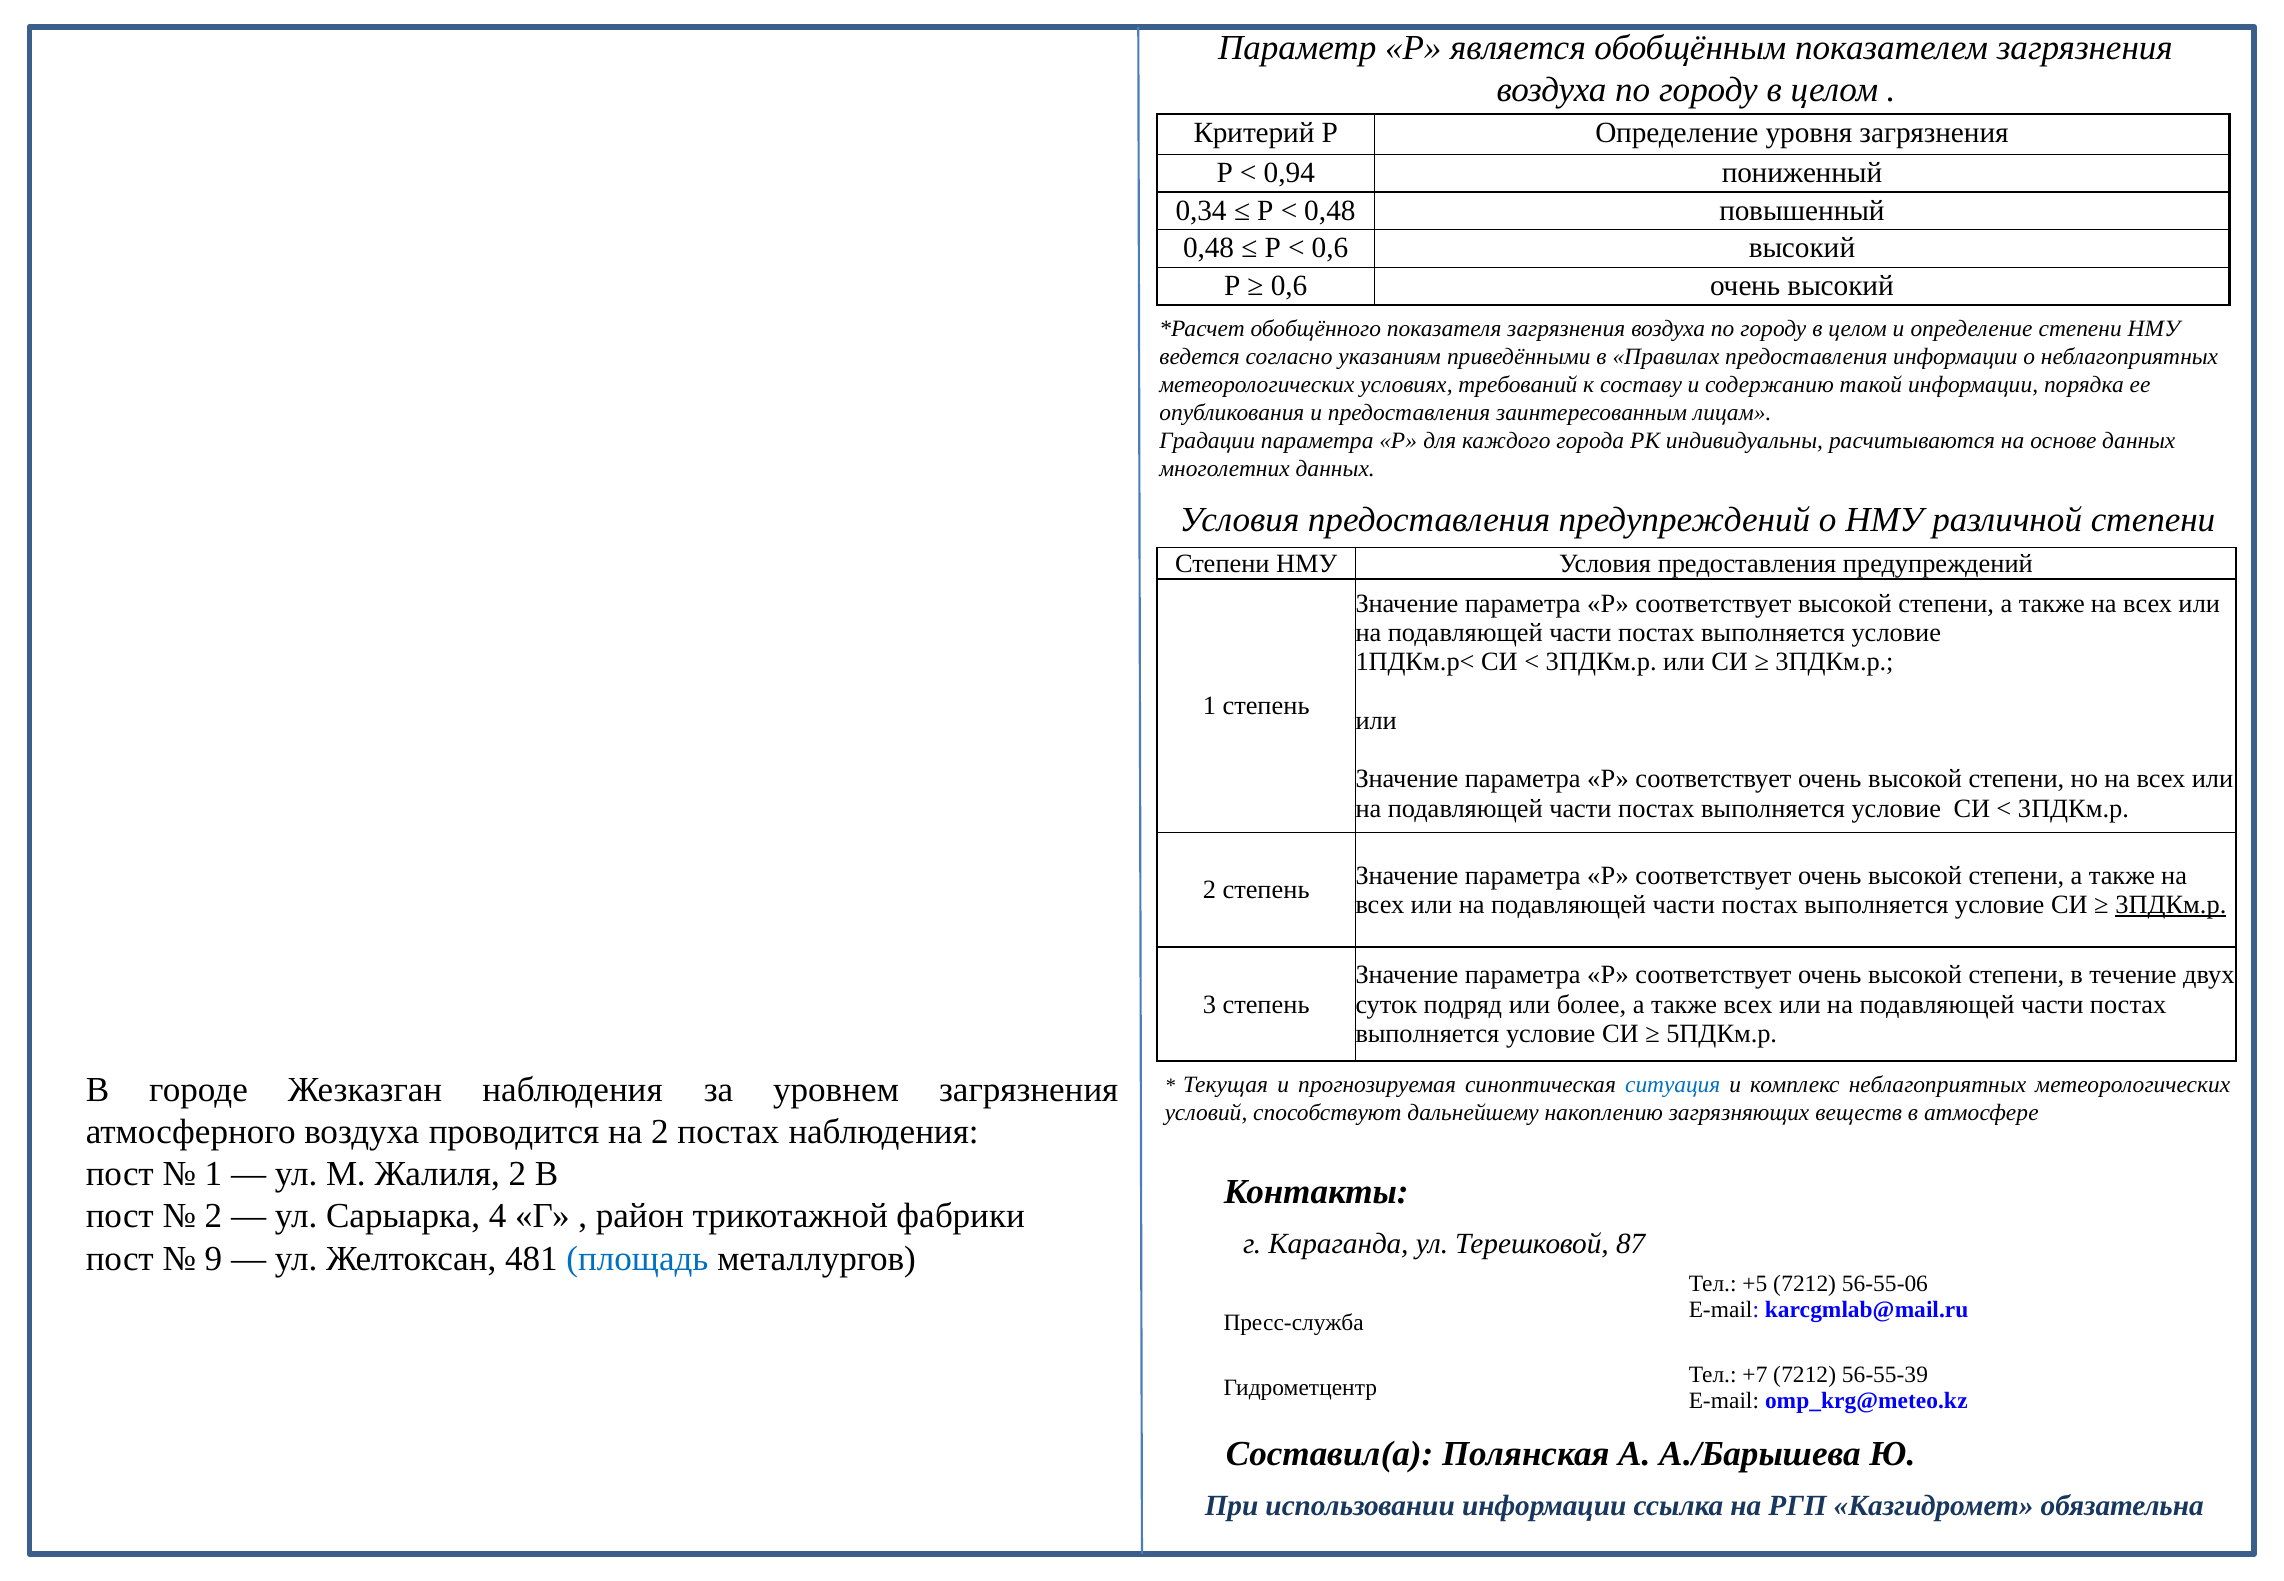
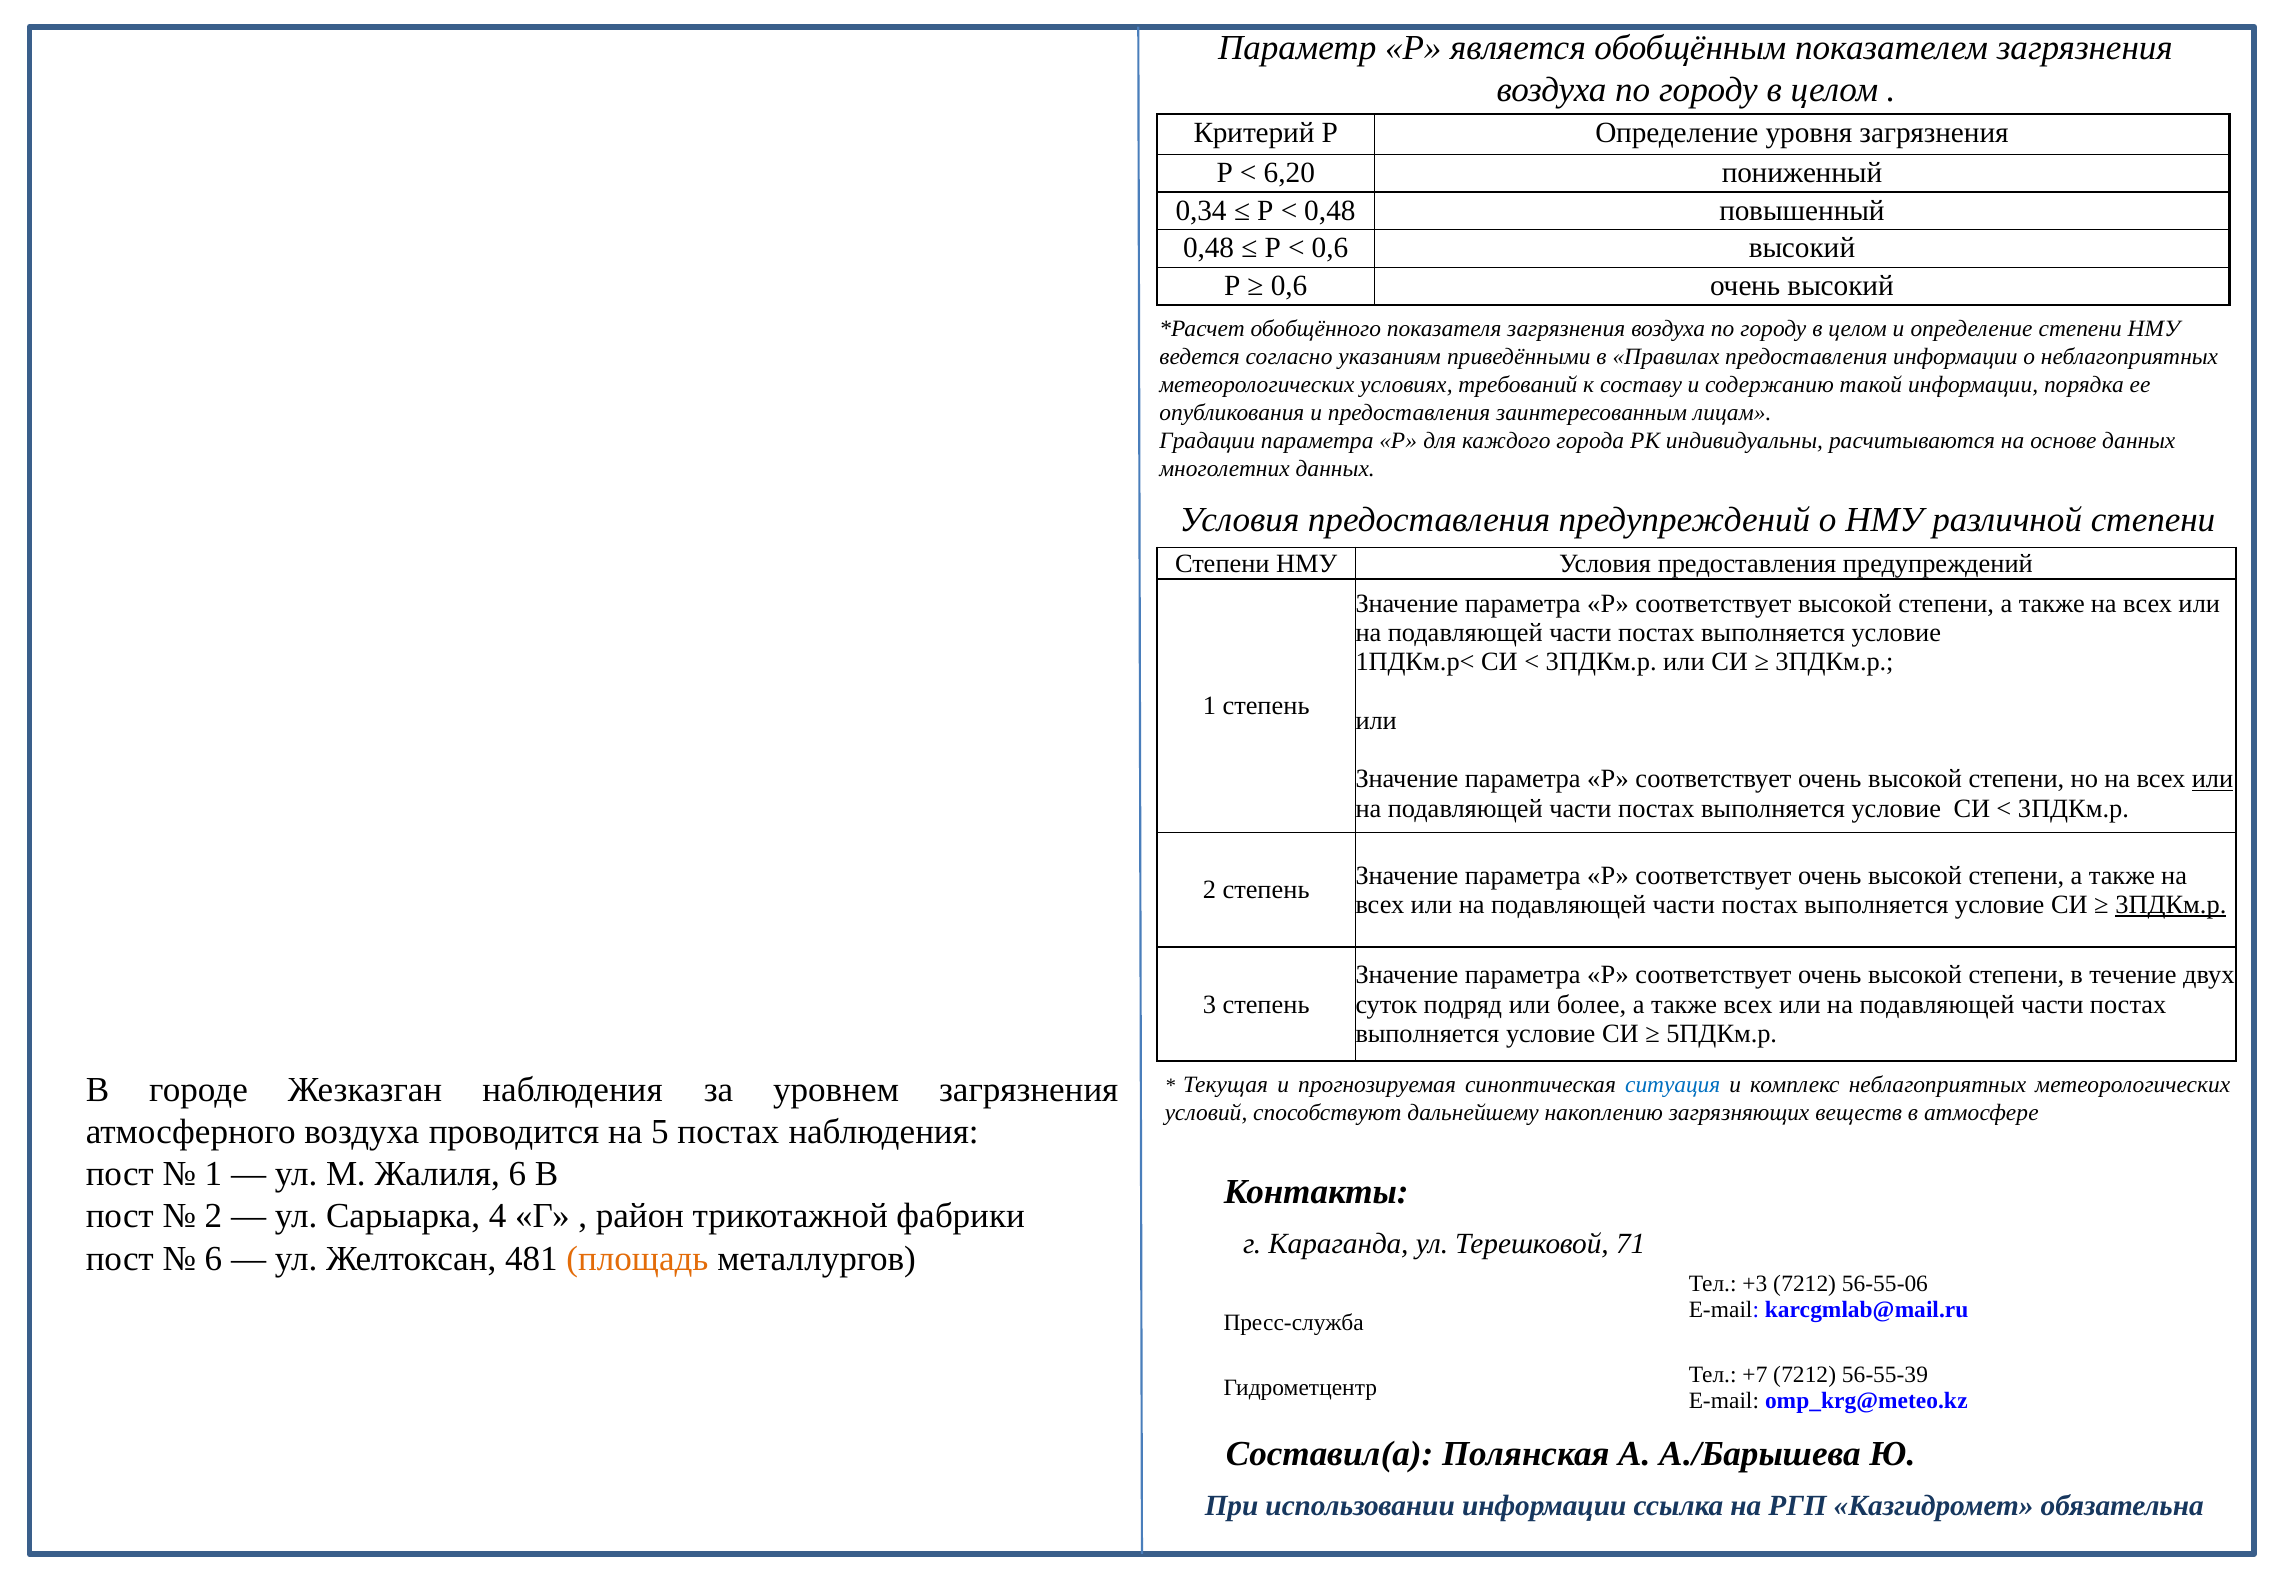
0,94: 0,94 -> 6,20
или at (2213, 779) underline: none -> present
на 2: 2 -> 5
Жалиля 2: 2 -> 6
87: 87 -> 71
9 at (213, 1259): 9 -> 6
площадь colour: blue -> orange
+5: +5 -> +3
